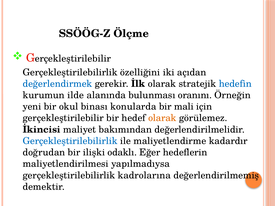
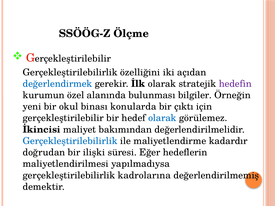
hedefin colour: blue -> purple
ilde: ilde -> özel
oranını: oranını -> bilgiler
mali: mali -> çıktı
olarak at (162, 118) colour: orange -> blue
odaklı: odaklı -> süresi
